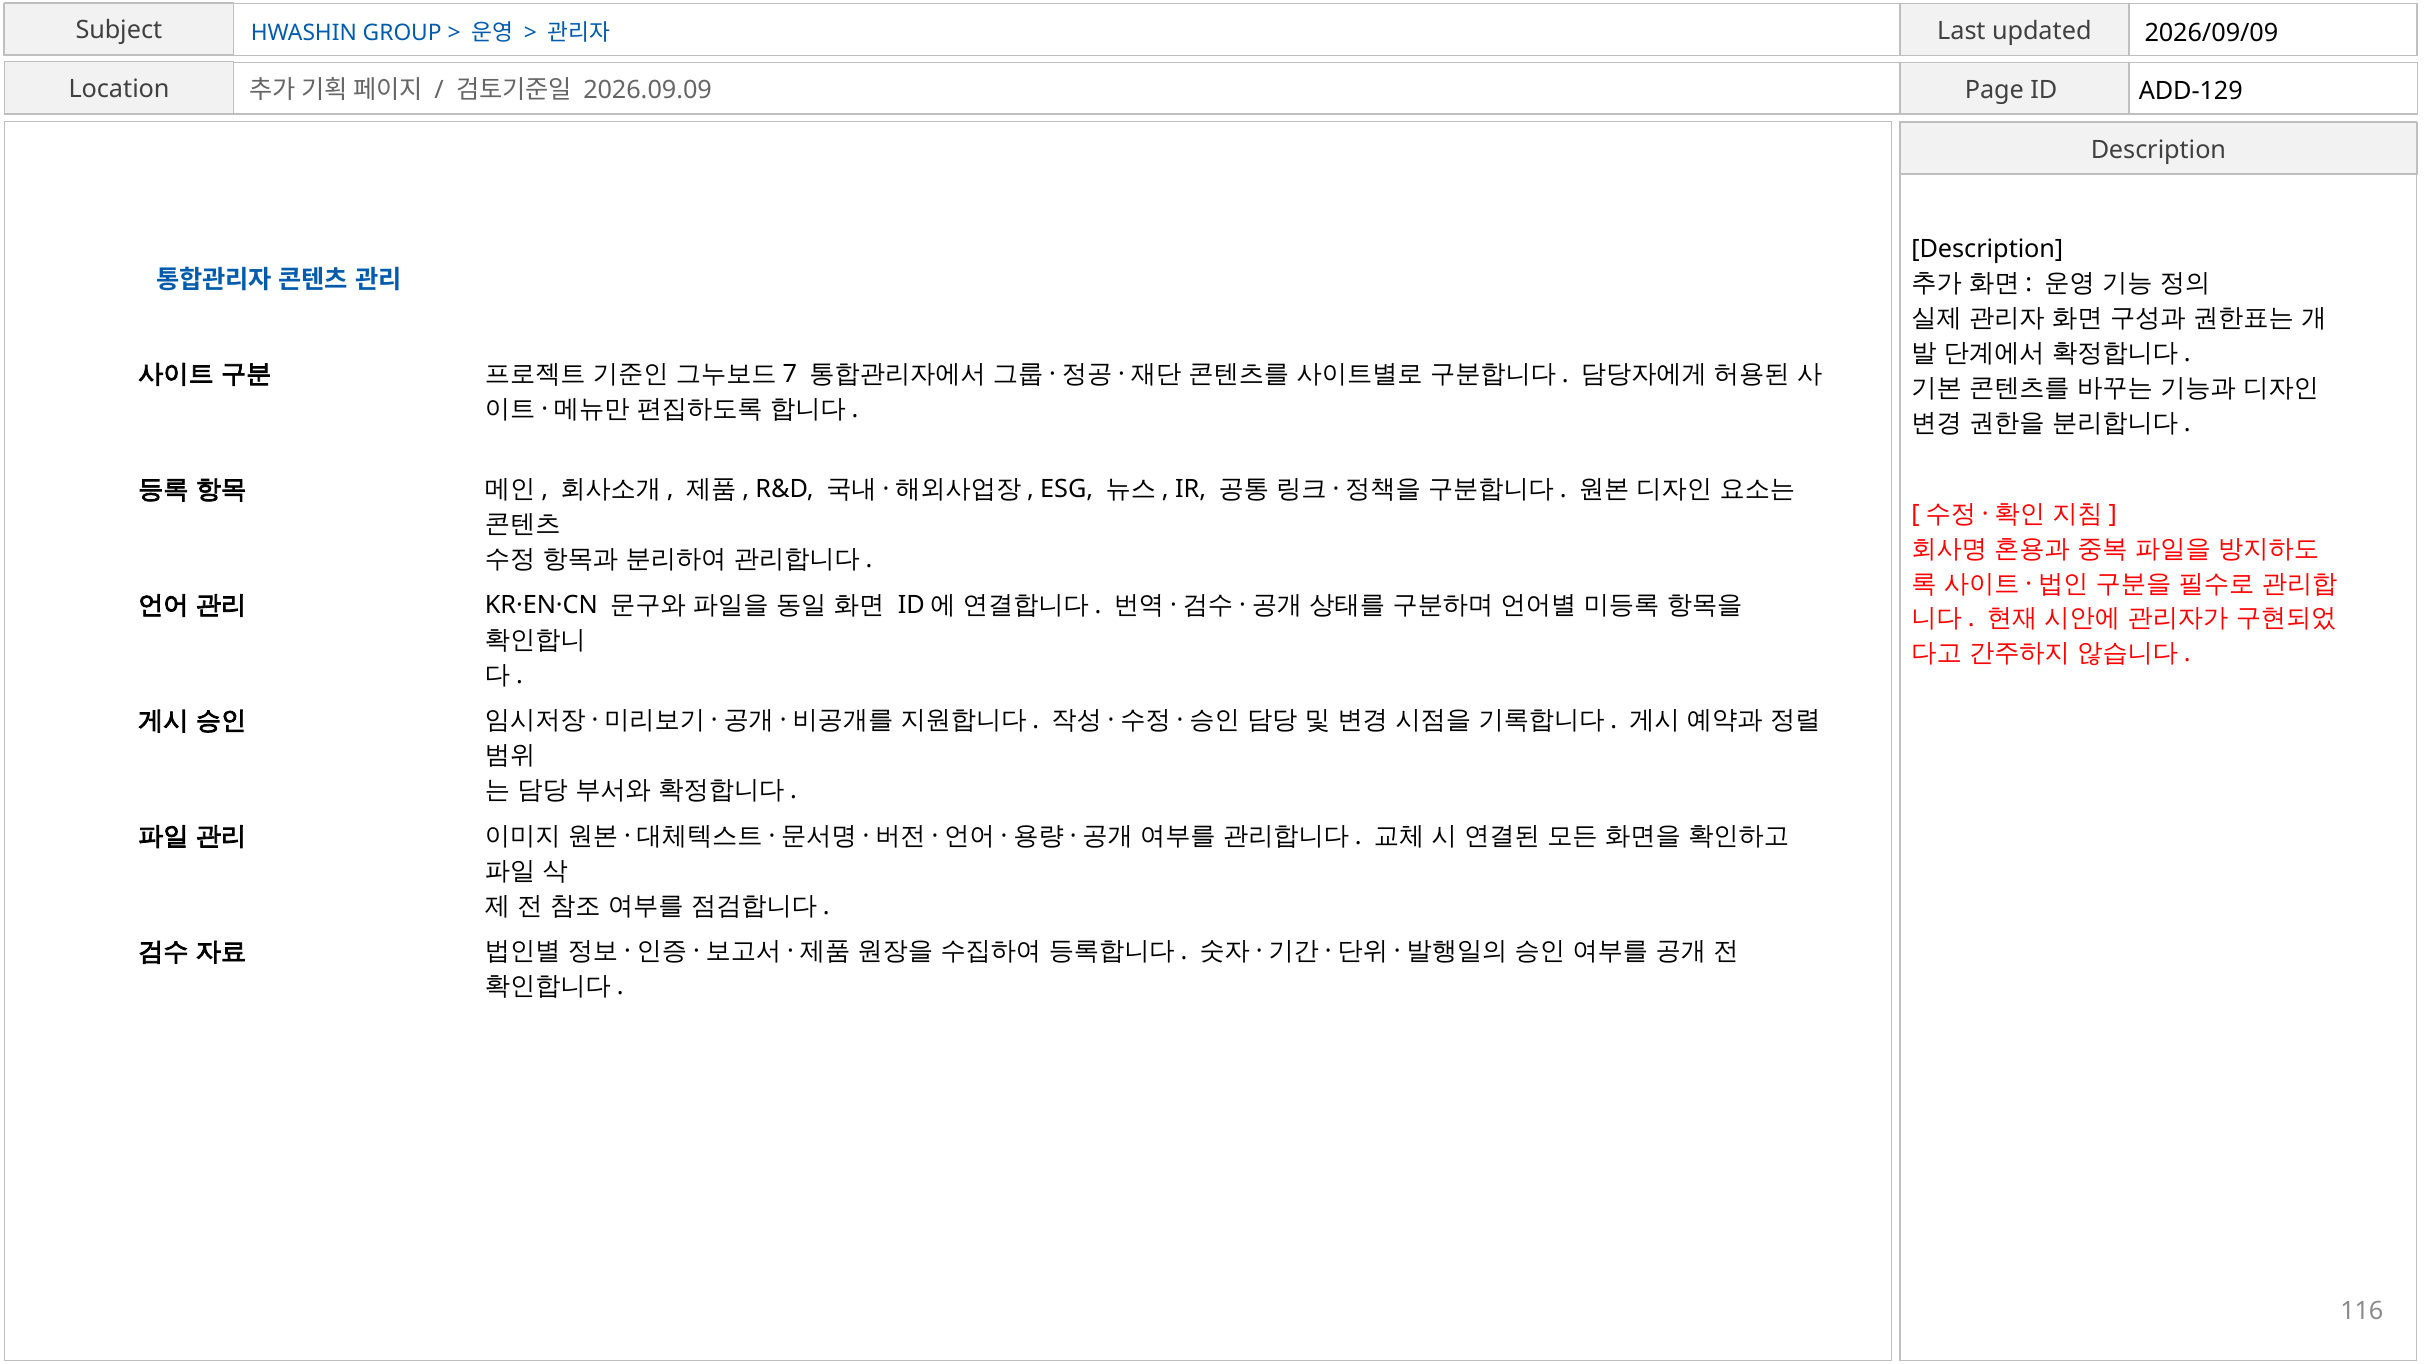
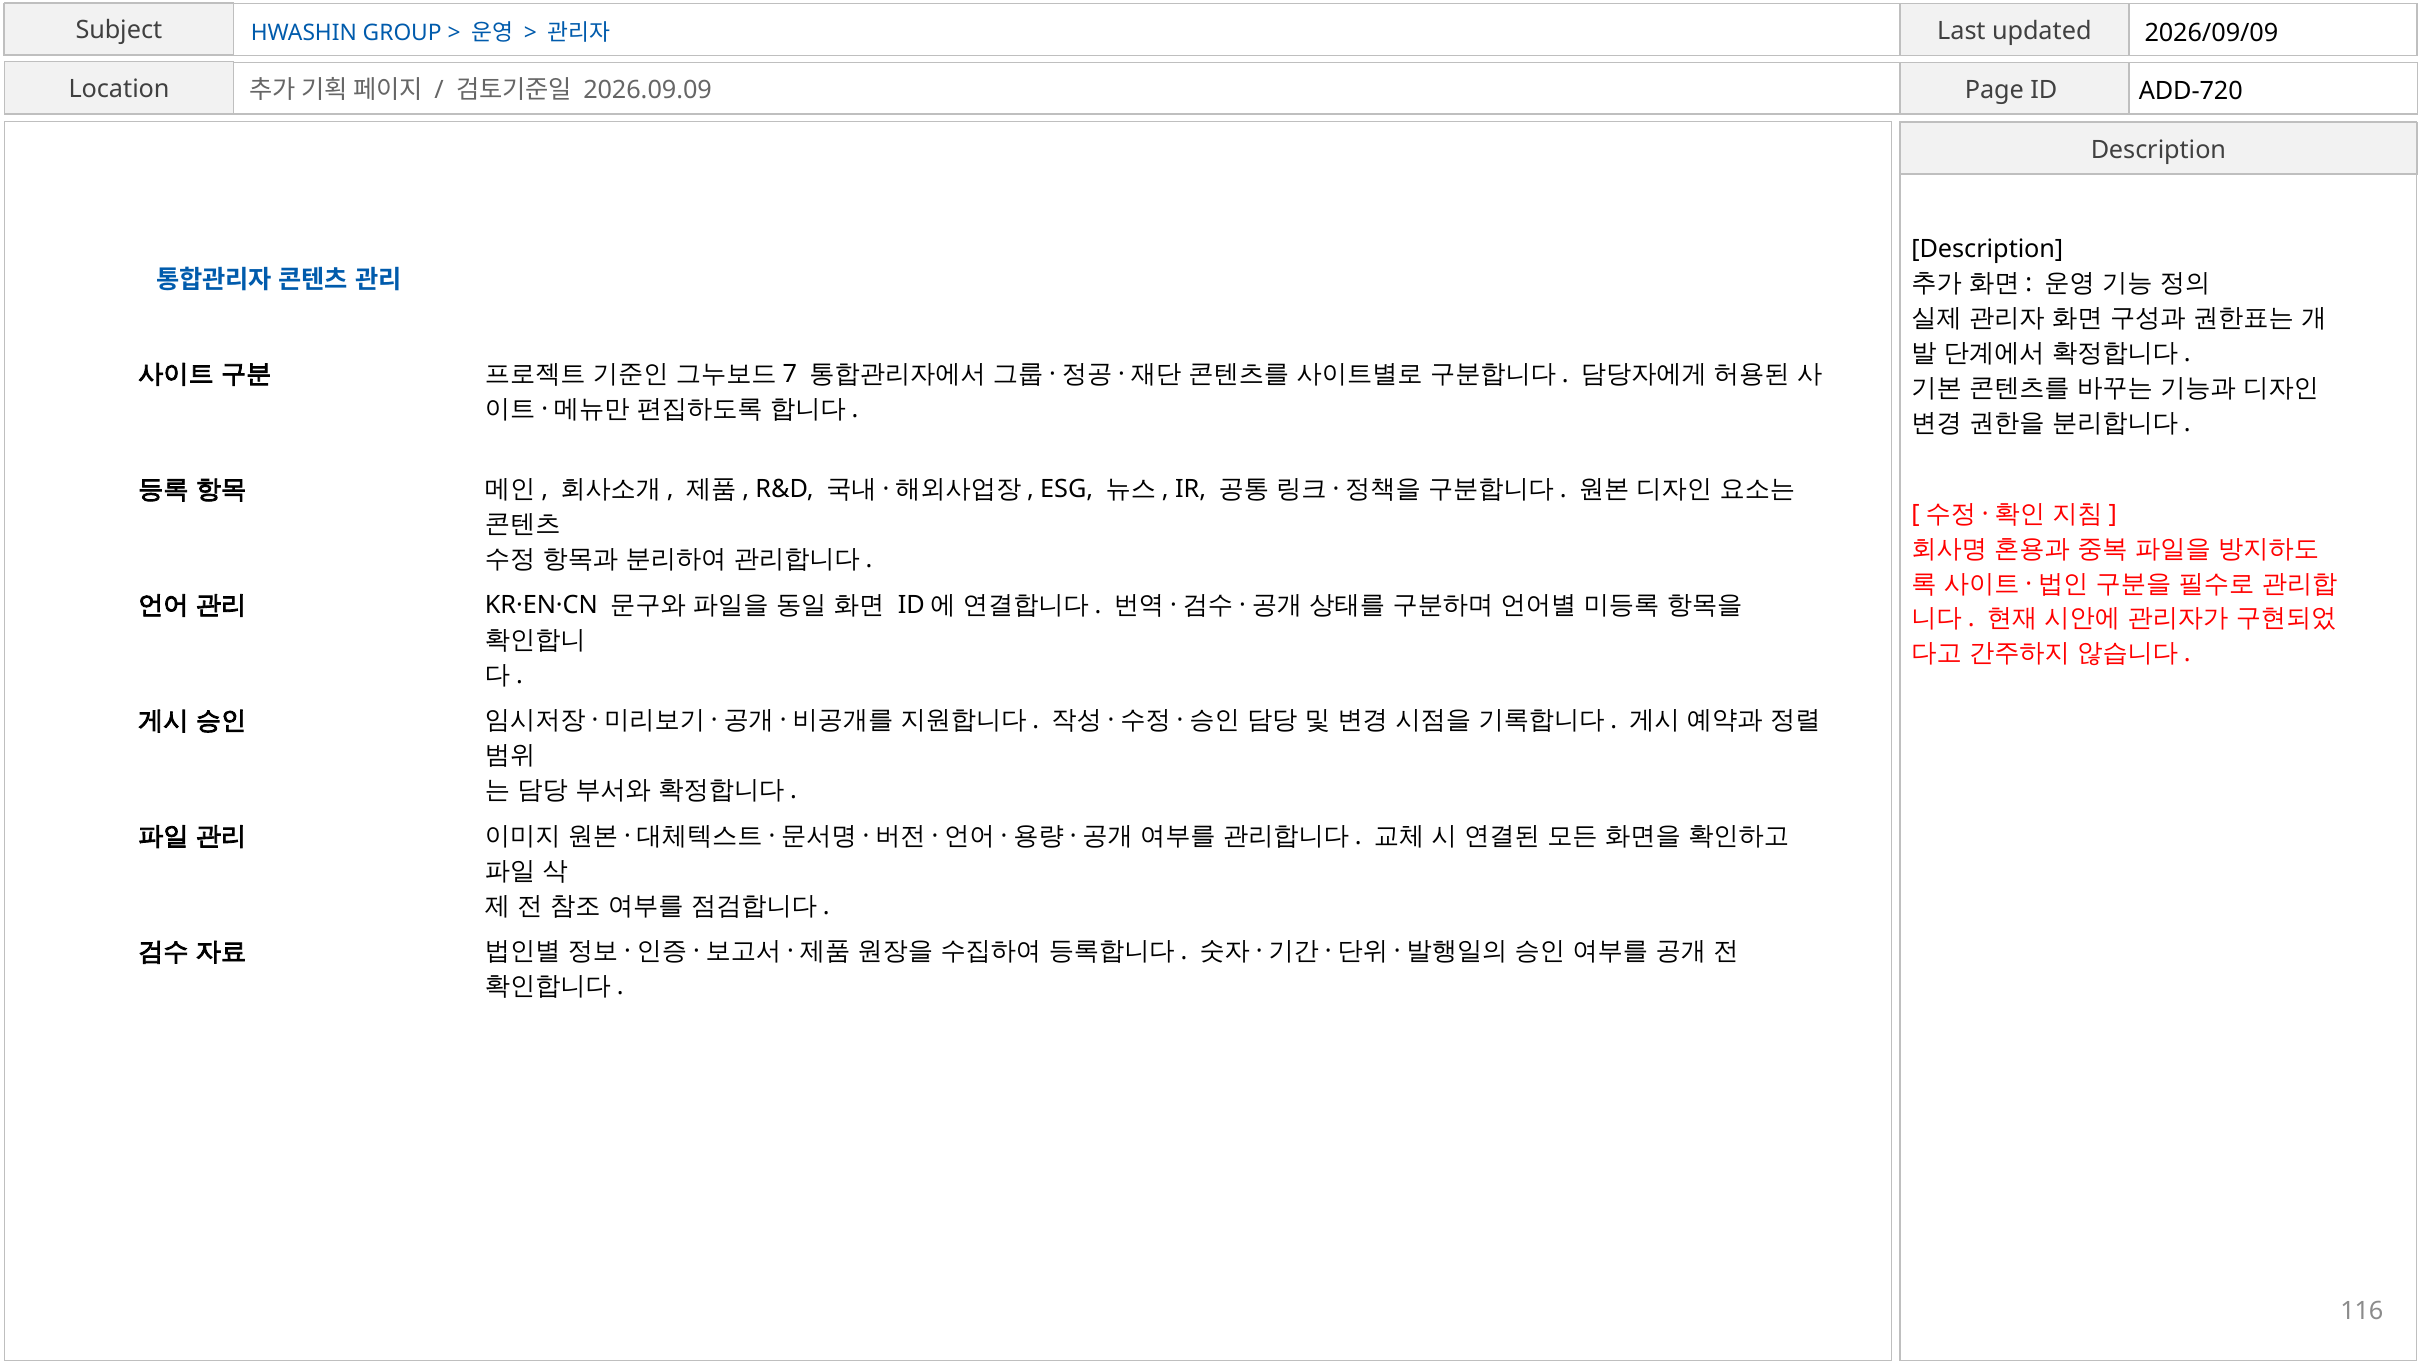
ADD-129: ADD-129 -> ADD-720
